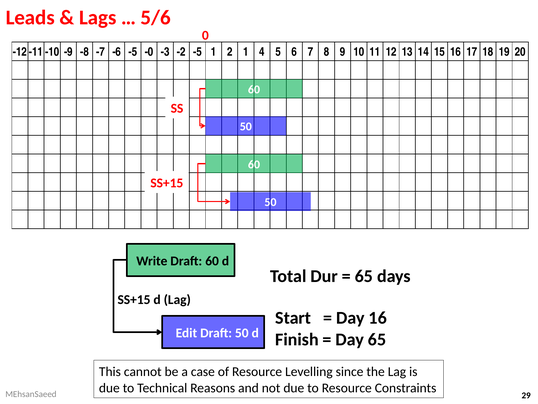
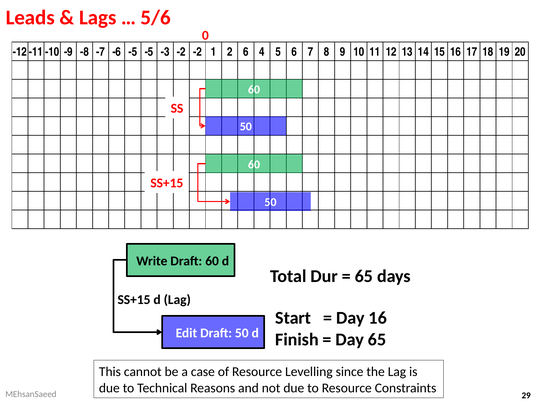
-5 -0: -0 -> -5
-2 -5: -5 -> -2
2 1: 1 -> 6
